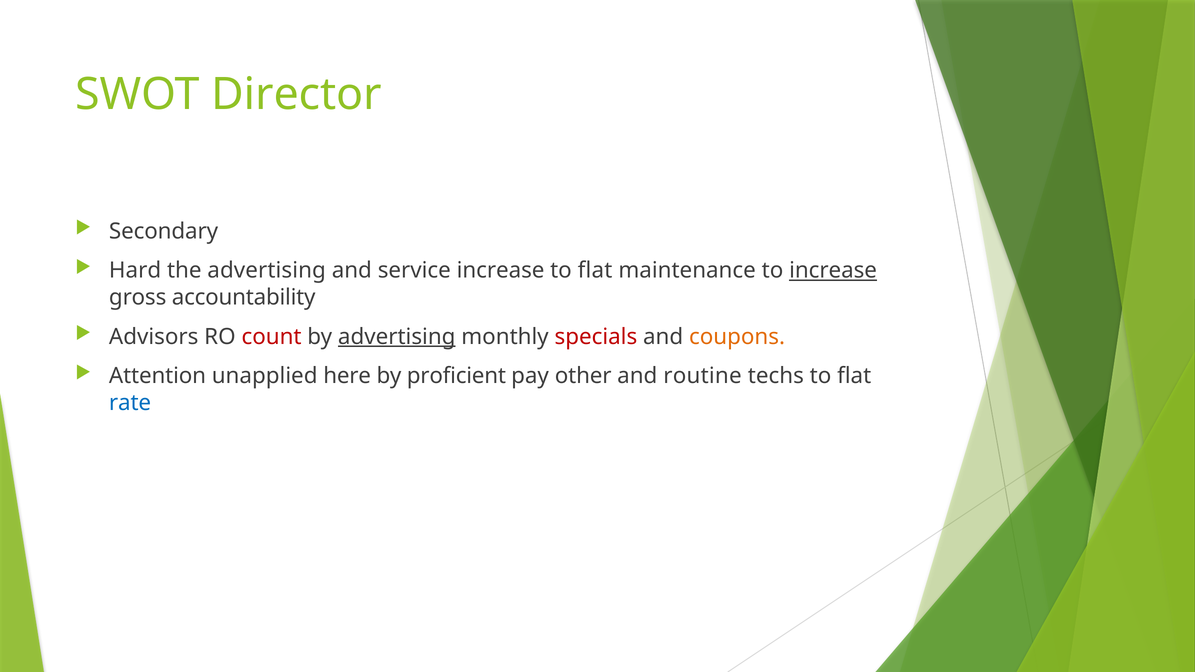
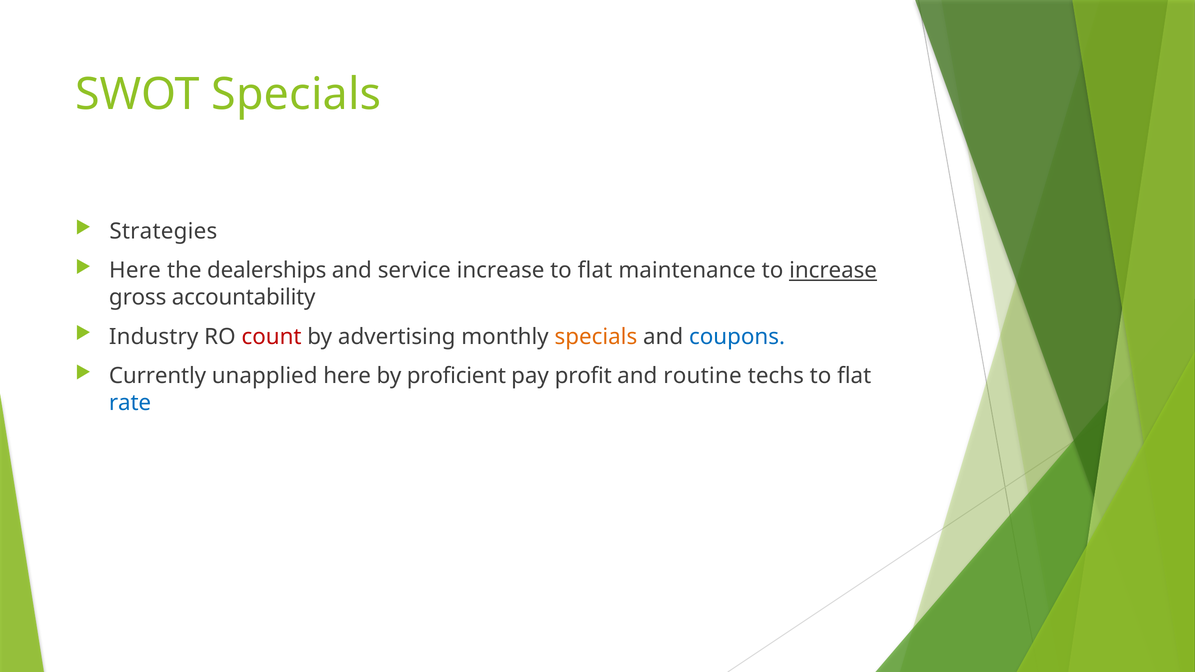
SWOT Director: Director -> Specials
Secondary: Secondary -> Strategies
Hard at (135, 271): Hard -> Here
the advertising: advertising -> dealerships
Advisors: Advisors -> Industry
advertising at (397, 337) underline: present -> none
specials at (596, 337) colour: red -> orange
coupons colour: orange -> blue
Attention: Attention -> Currently
other: other -> profit
